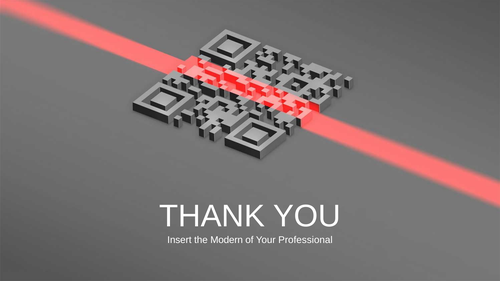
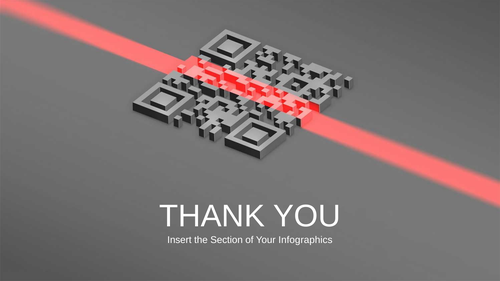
Modern: Modern -> Section
Professional: Professional -> Infographics
